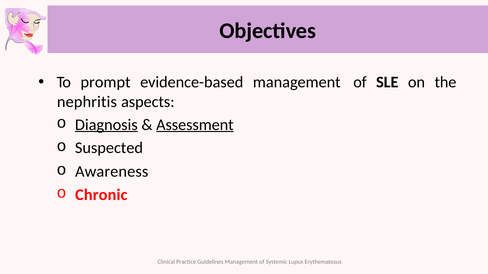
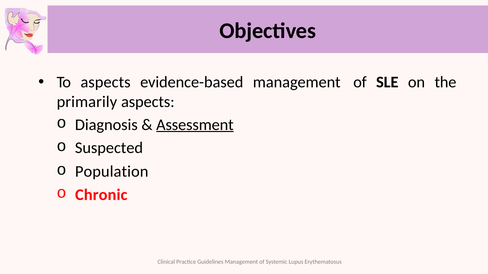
To prompt: prompt -> aspects
nephritis: nephritis -> primarily
Diagnosis underline: present -> none
Awareness: Awareness -> Population
